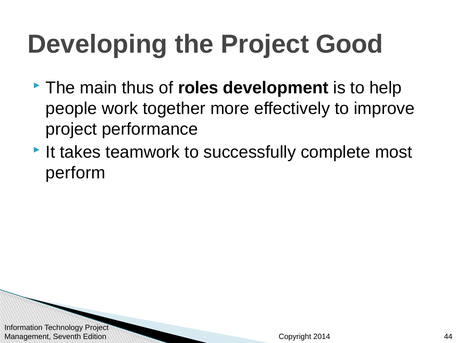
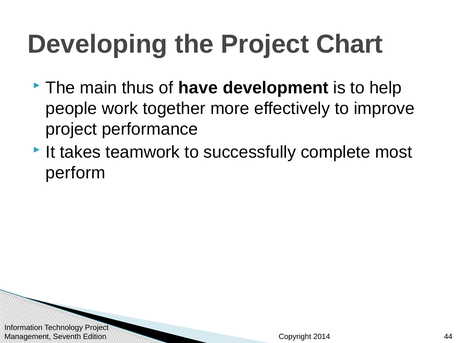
Good: Good -> Chart
roles: roles -> have
